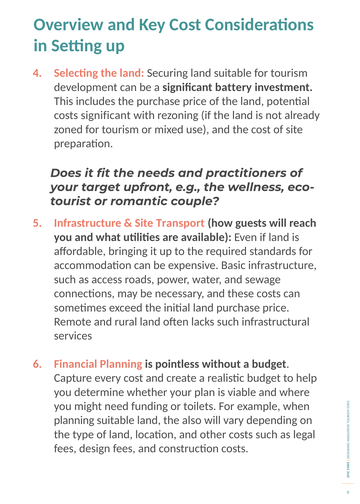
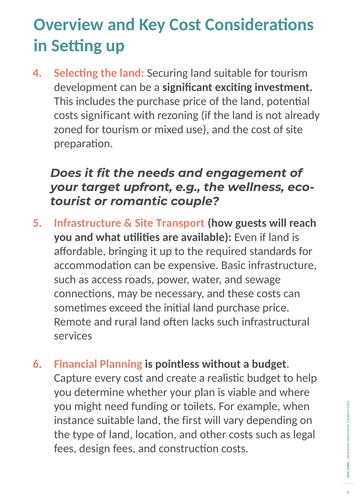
battery: battery -> exciting
practitioners: practitioners -> engagement
planning at (74, 421): planning -> instance
also: also -> first
